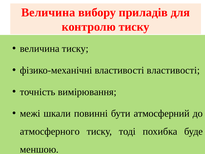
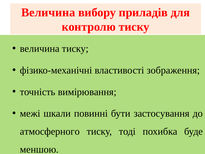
властивості властивості: властивості -> зображення
атмосферний: атмосферний -> застосування
